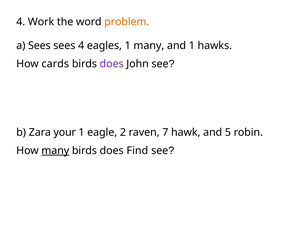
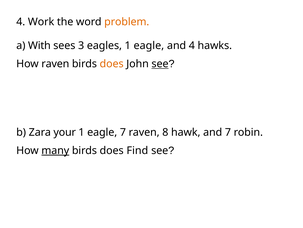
a Sees: Sees -> With
sees 4: 4 -> 3
eagles 1 many: many -> eagle
and 1: 1 -> 4
How cards: cards -> raven
does at (112, 64) colour: purple -> orange
see at (160, 64) underline: none -> present
eagle 2: 2 -> 7
7: 7 -> 8
and 5: 5 -> 7
